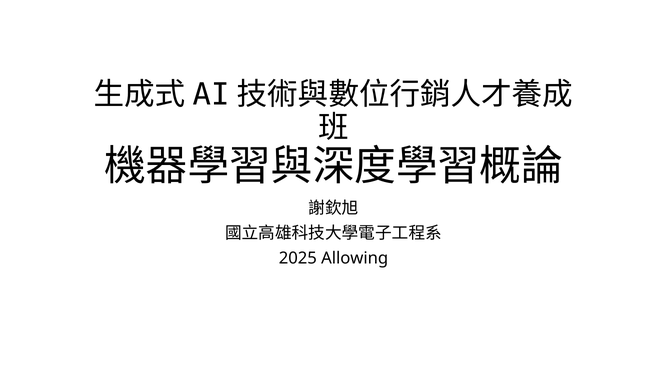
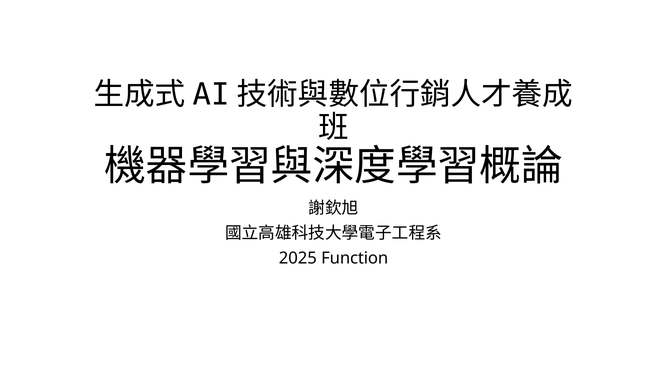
Allowing: Allowing -> Function
